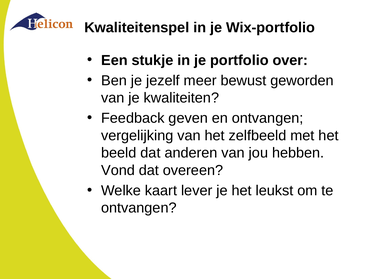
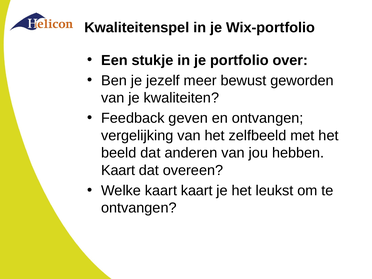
Vond at (118, 170): Vond -> Kaart
kaart lever: lever -> kaart
